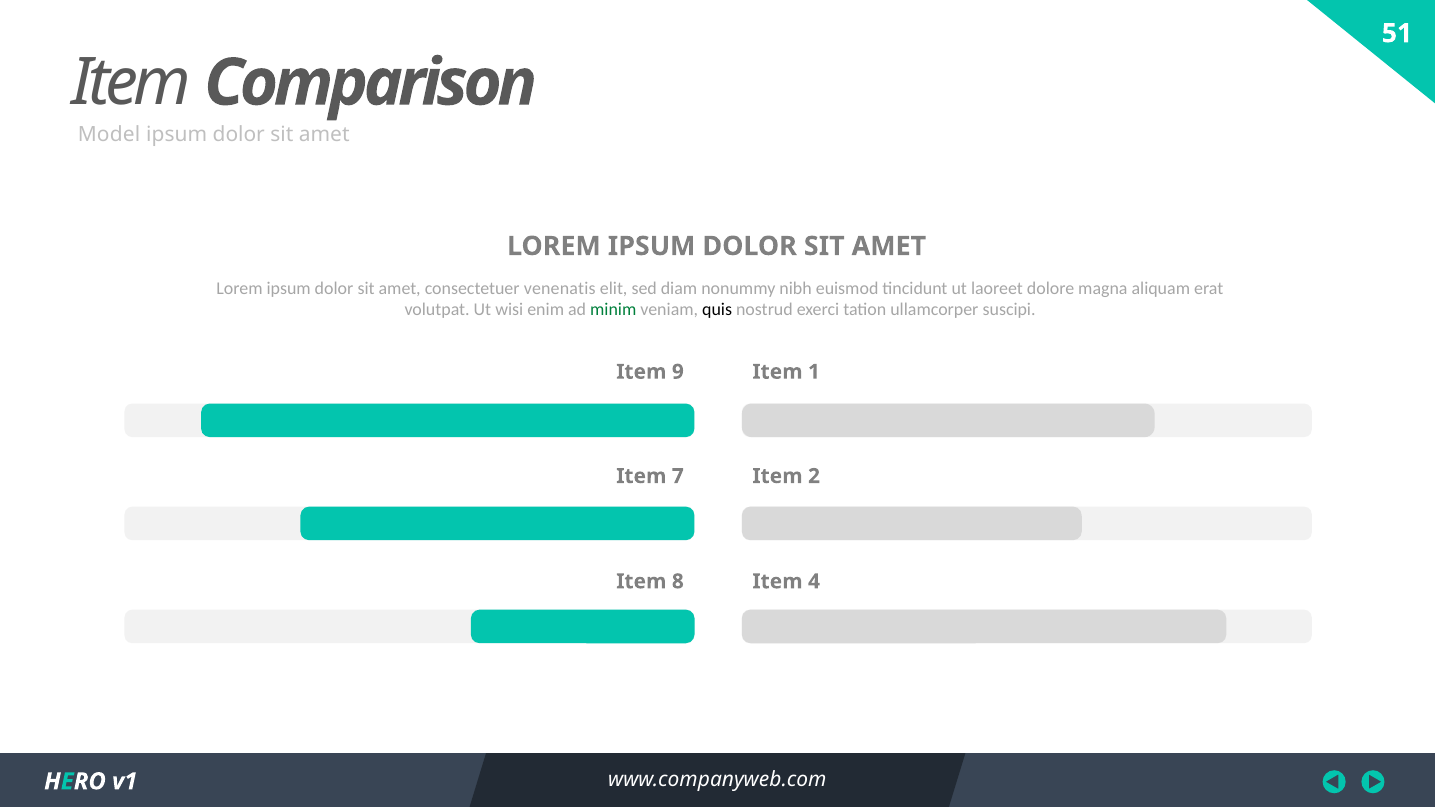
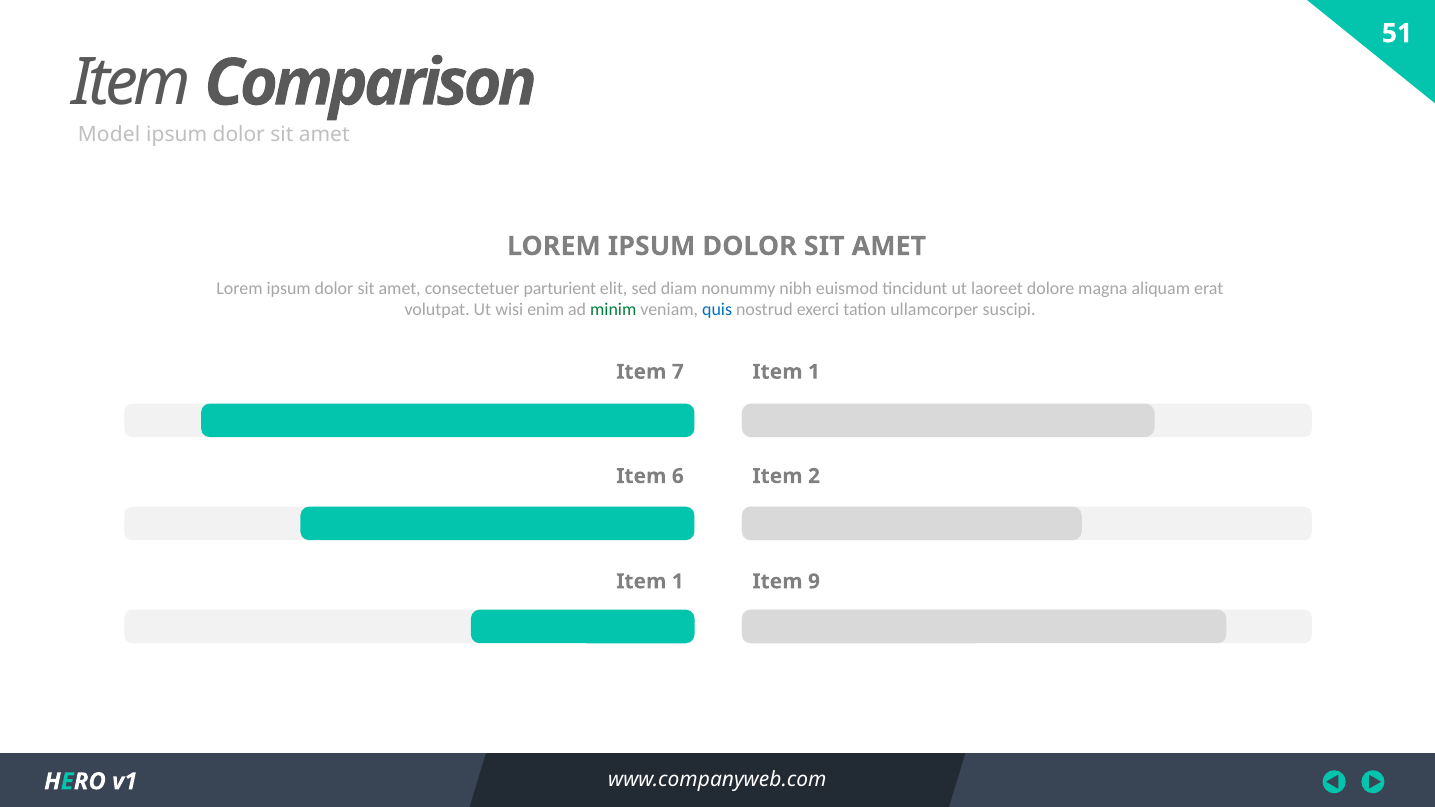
venenatis: venenatis -> parturient
quis colour: black -> blue
9: 9 -> 7
7: 7 -> 6
8 at (678, 582): 8 -> 1
4: 4 -> 9
